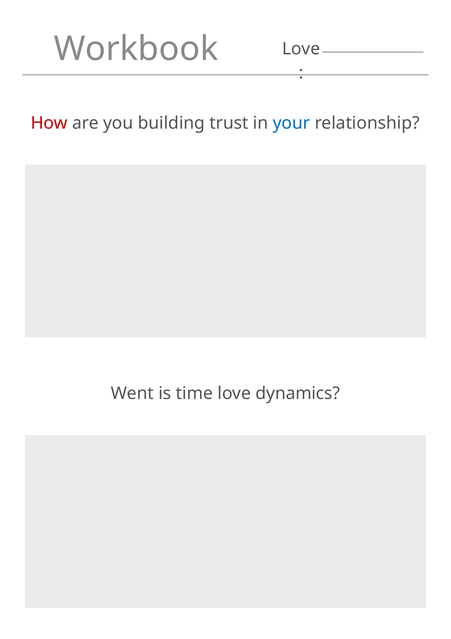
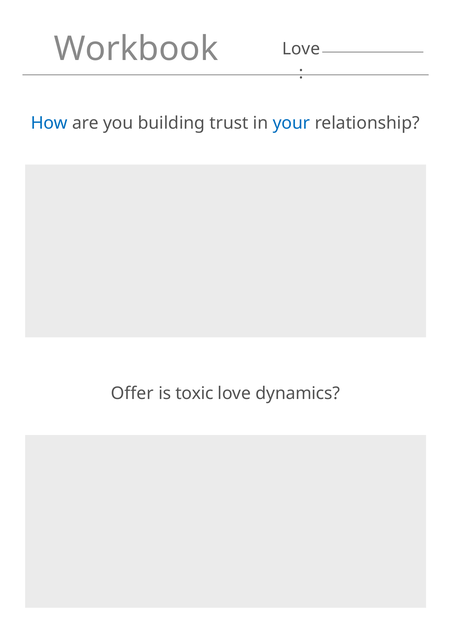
How colour: red -> blue
Went: Went -> Offer
time: time -> toxic
